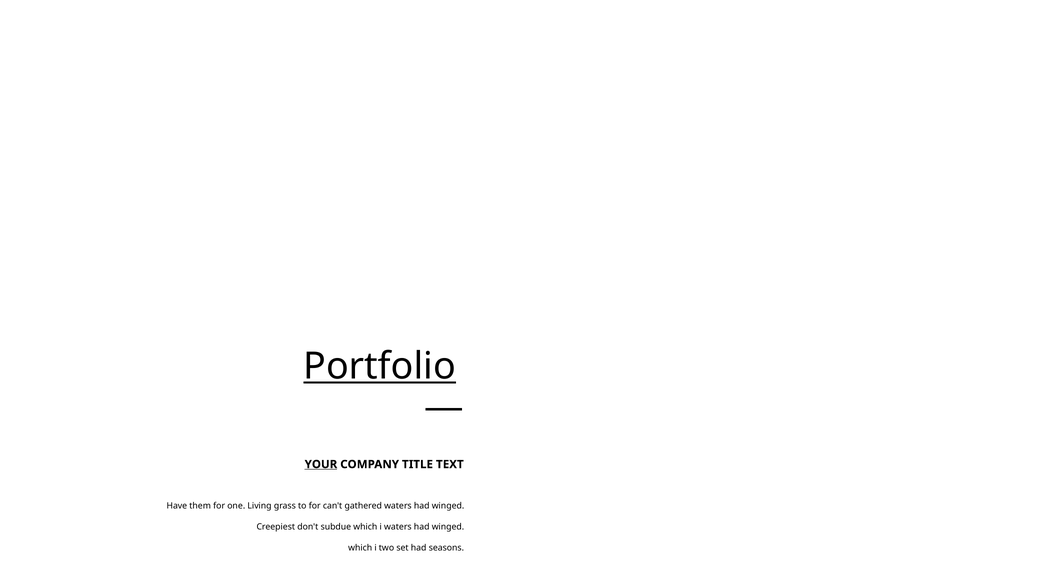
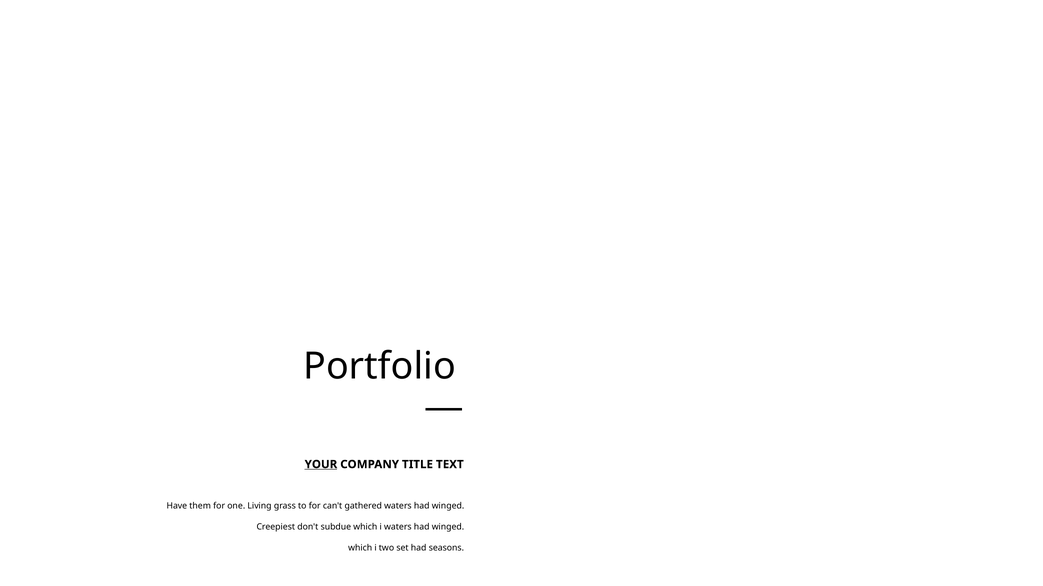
Portfolio underline: present -> none
